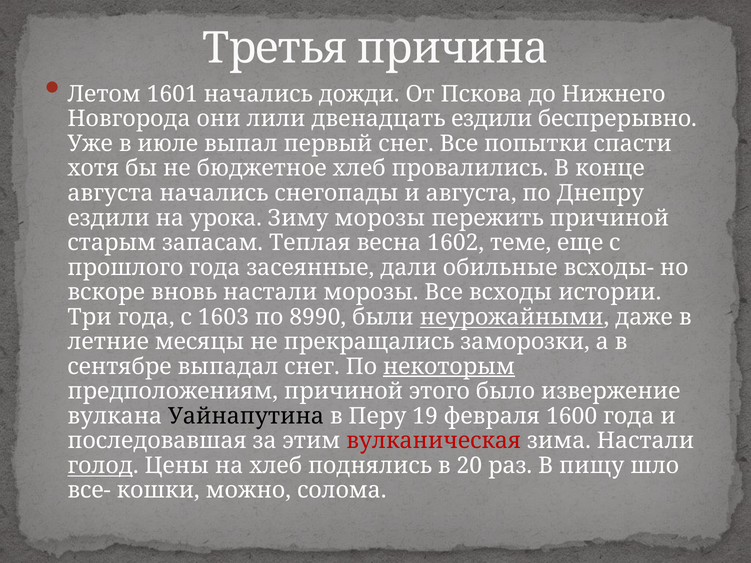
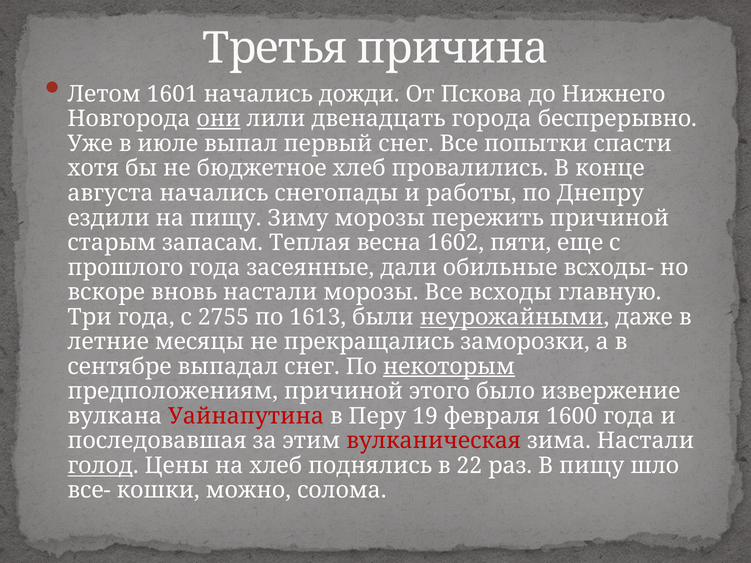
они underline: none -> present
двенадцать ездили: ездили -> города
и августа: августа -> работы
на урока: урока -> пищу
теме: теме -> пяти
истории: истории -> главную
1603: 1603 -> 2755
8990: 8990 -> 1613
Уайнапутина colour: black -> red
20: 20 -> 22
